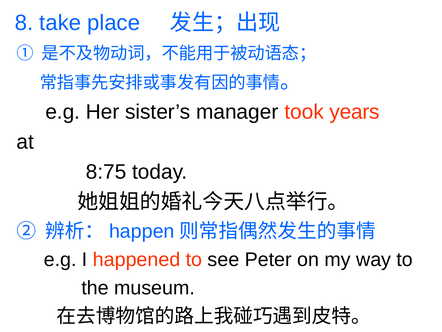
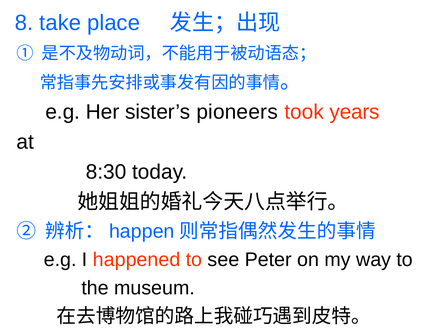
manager: manager -> pioneers
8:75: 8:75 -> 8:30
